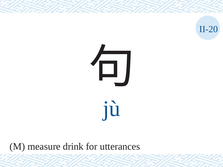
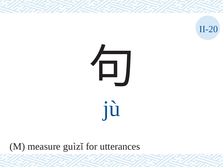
drink: drink -> guìzǐ
